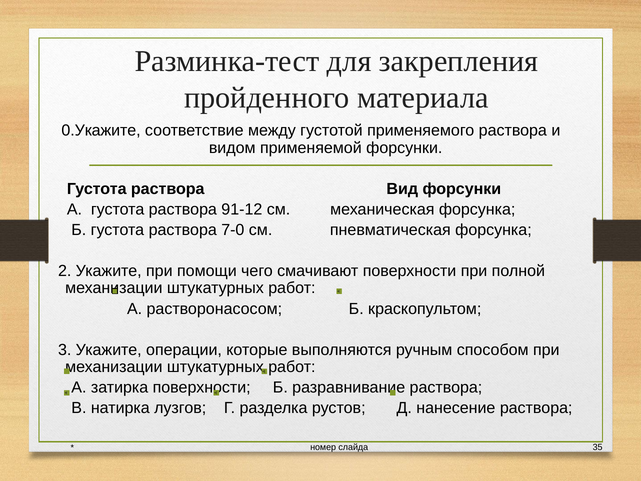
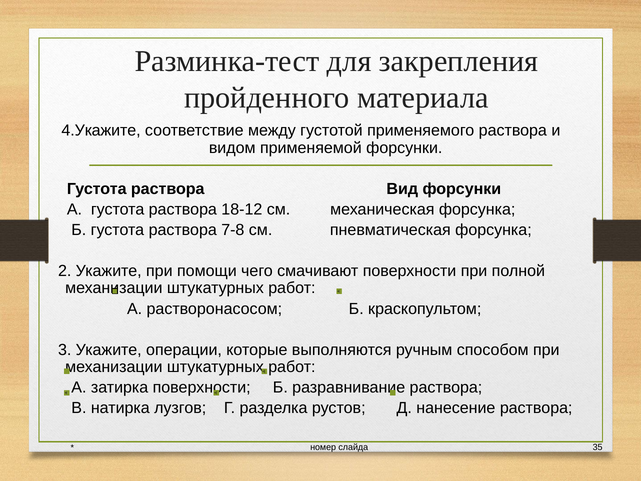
0.Укажите: 0.Укажите -> 4.Укажите
91-12: 91-12 -> 18-12
7-0: 7-0 -> 7-8
